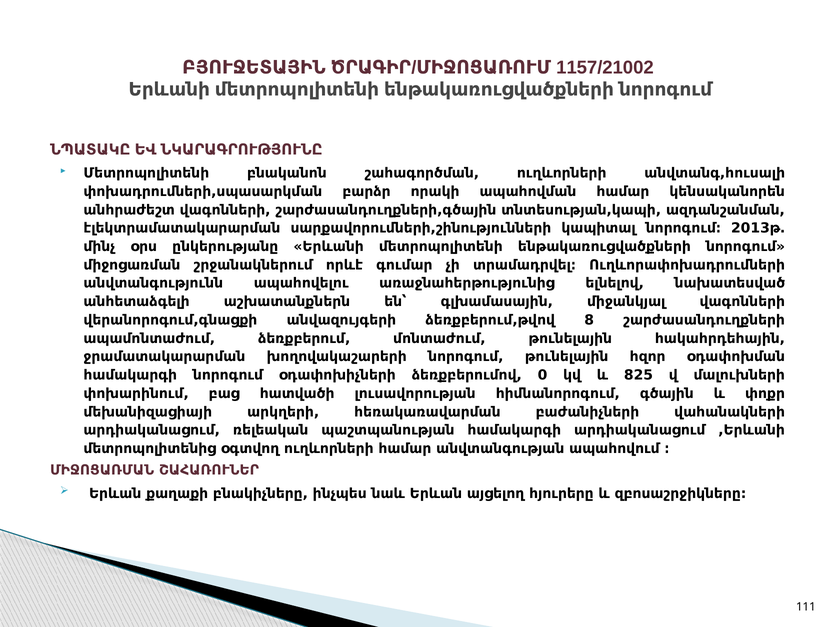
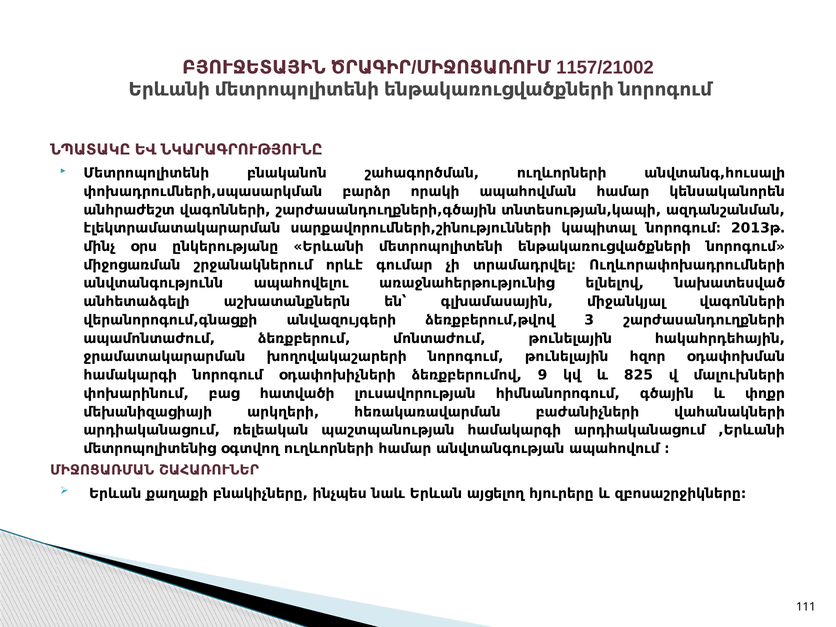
8: 8 -> 3
0: 0 -> 9
